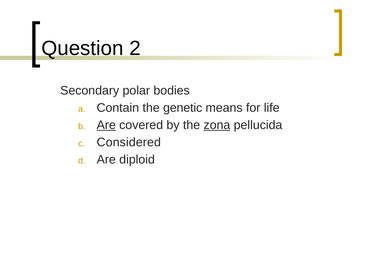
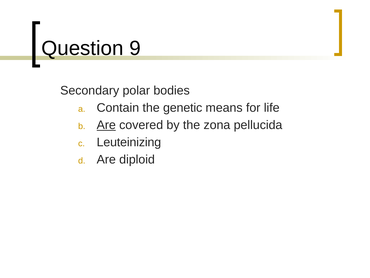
2: 2 -> 9
zona underline: present -> none
Considered: Considered -> Leuteinizing
